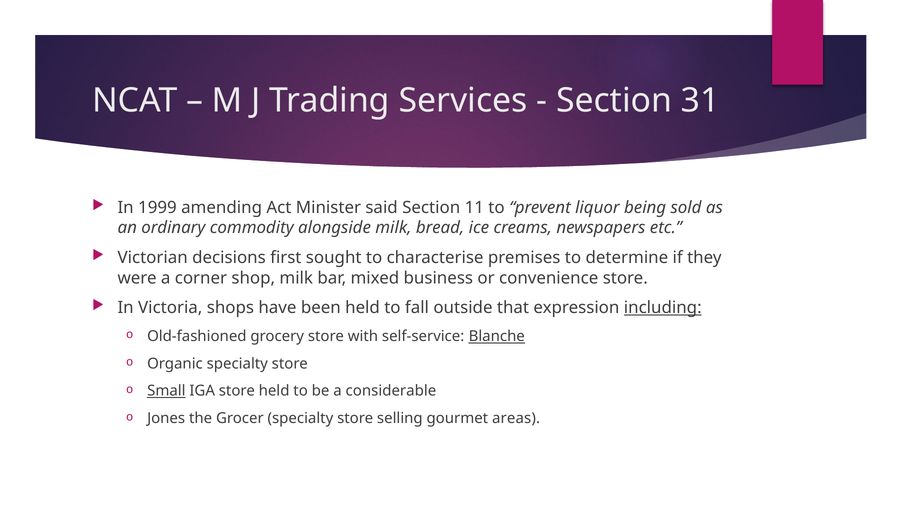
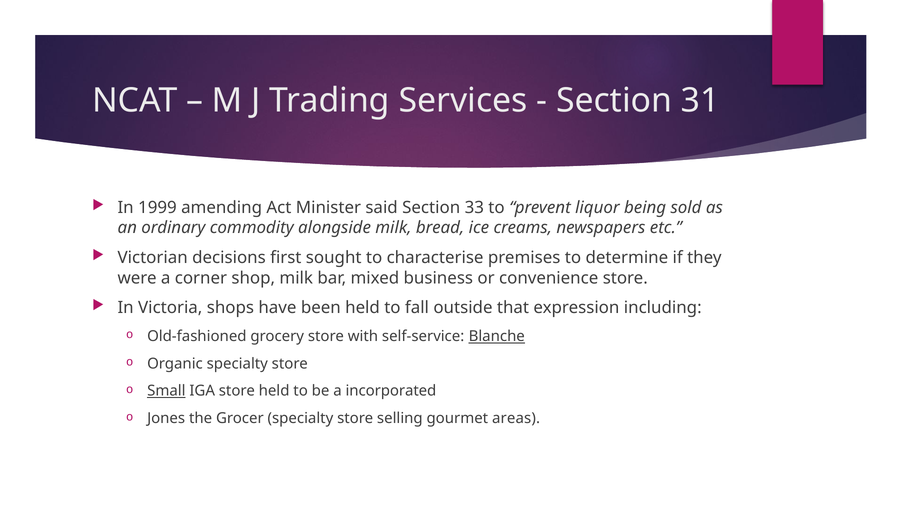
11: 11 -> 33
including underline: present -> none
considerable: considerable -> incorporated
